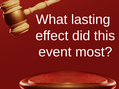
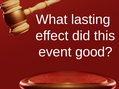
most: most -> good
